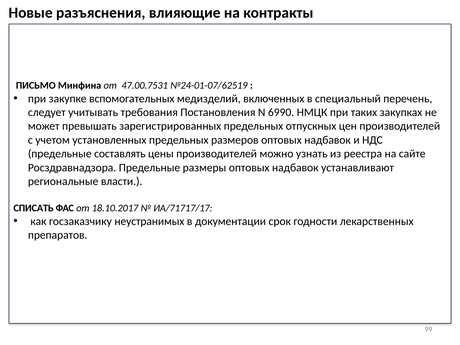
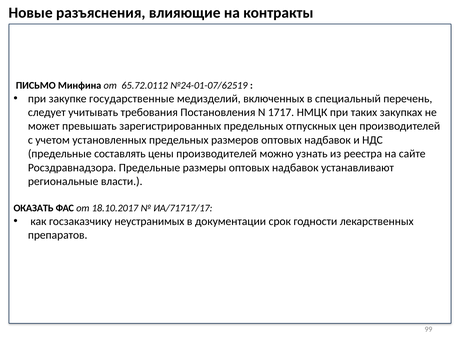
47.00.7531: 47.00.7531 -> 65.72.0112
вспомогательных: вспомогательных -> государственные
6990: 6990 -> 1717
СПИСАТЬ: СПИСАТЬ -> ОКАЗАТЬ
